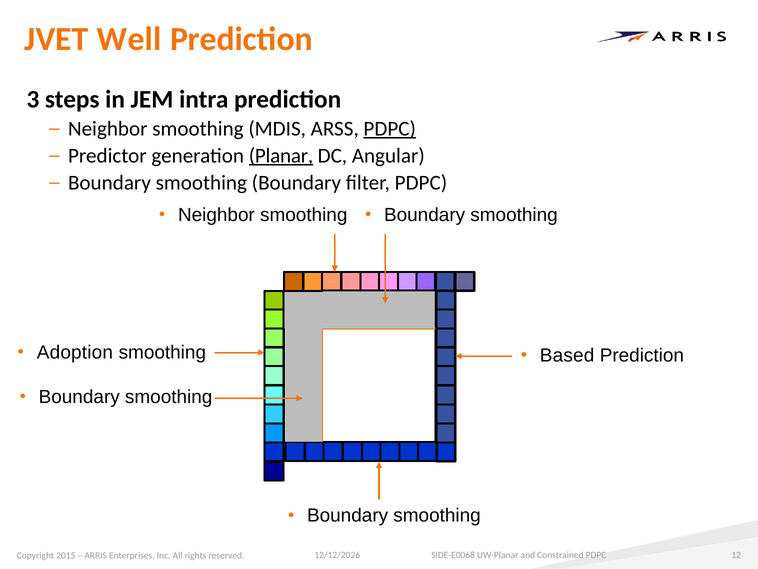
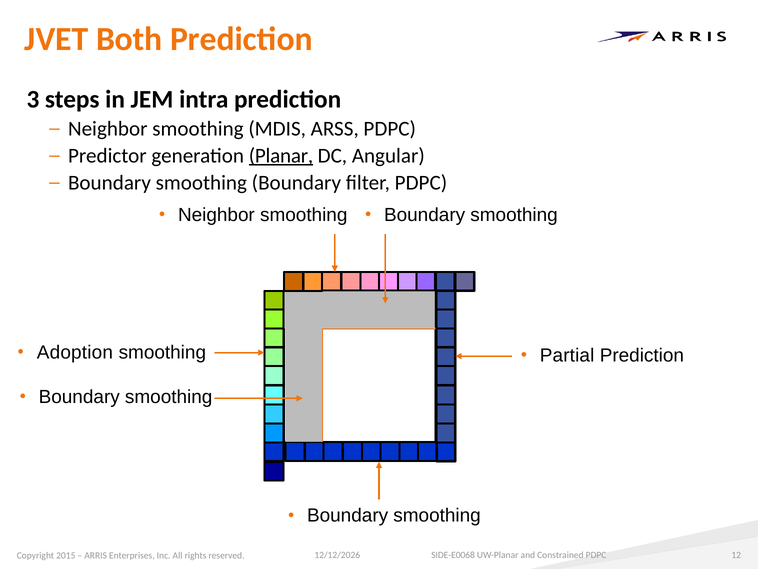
Well: Well -> Both
PDPC at (390, 129) underline: present -> none
Based: Based -> Partial
